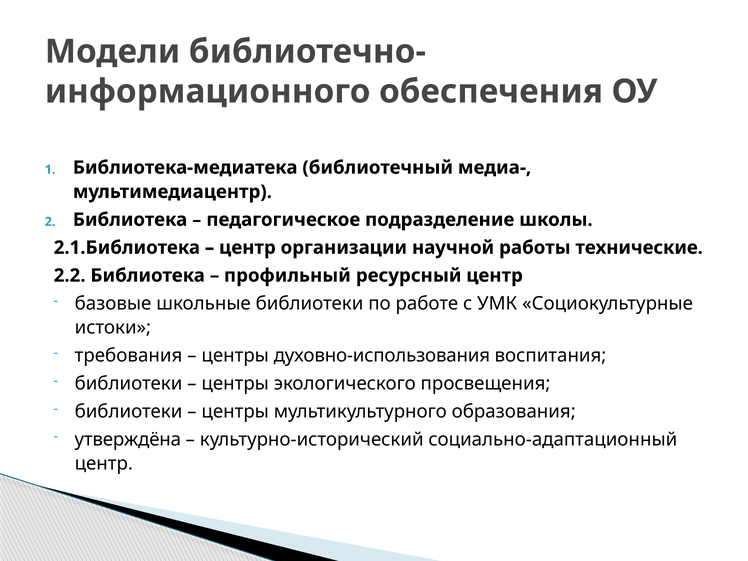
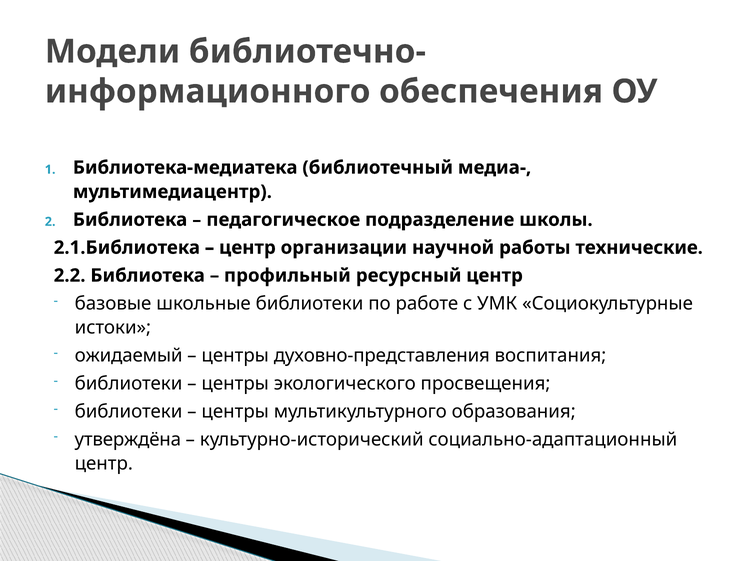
требования: требования -> ожидаемый
духовно-использования: духовно-использования -> духовно-представления
